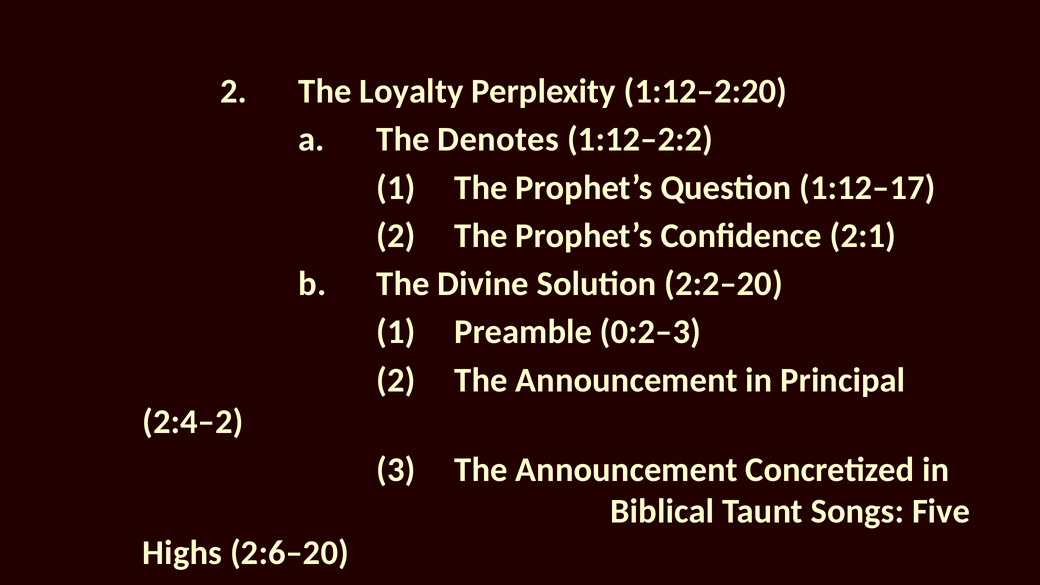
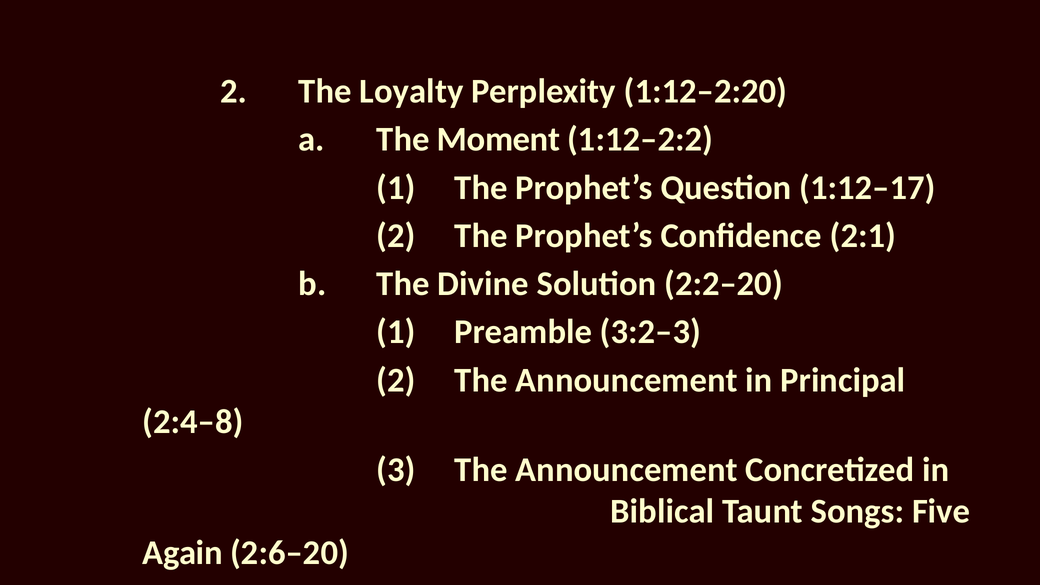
Denotes: Denotes -> Moment
0:2–3: 0:2–3 -> 3:2–3
2:4–2: 2:4–2 -> 2:4–8
Highs: Highs -> Again
